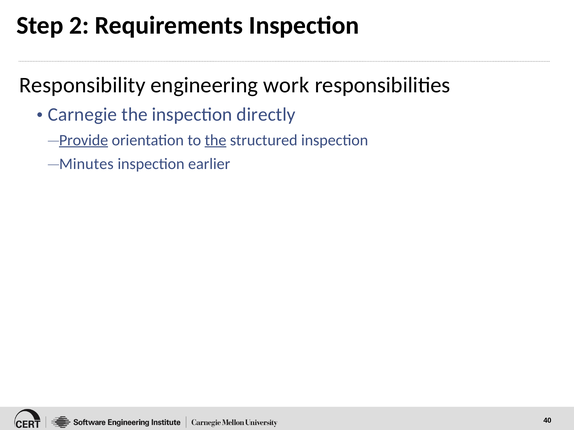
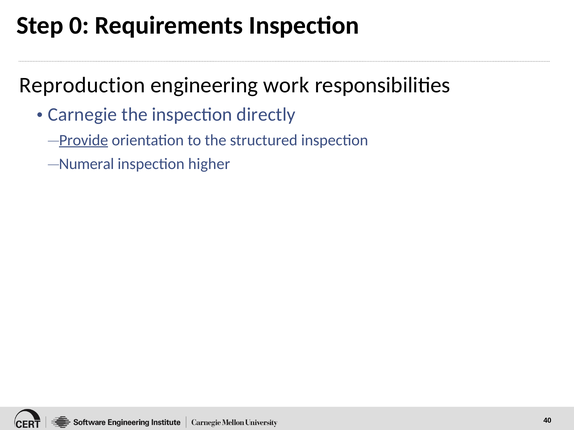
2: 2 -> 0
Responsibility: Responsibility -> Reproduction
the at (216, 140) underline: present -> none
Minutes: Minutes -> Numeral
earlier: earlier -> higher
